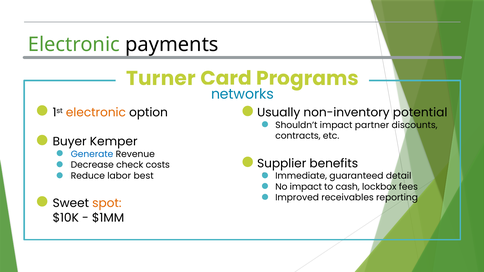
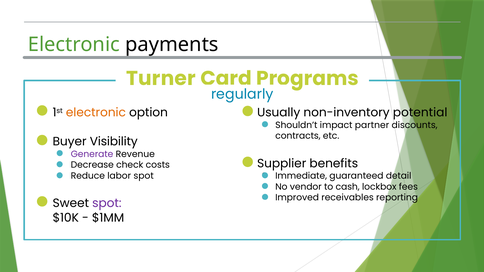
networks: networks -> regularly
Kemper: Kemper -> Visibility
Generate colour: blue -> purple
labor best: best -> spot
No impact: impact -> vendor
spot at (107, 203) colour: orange -> purple
